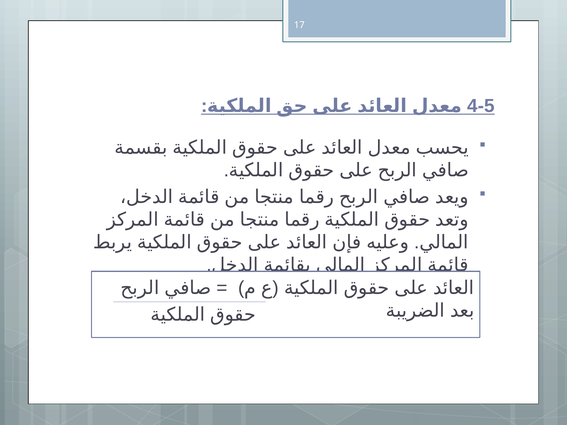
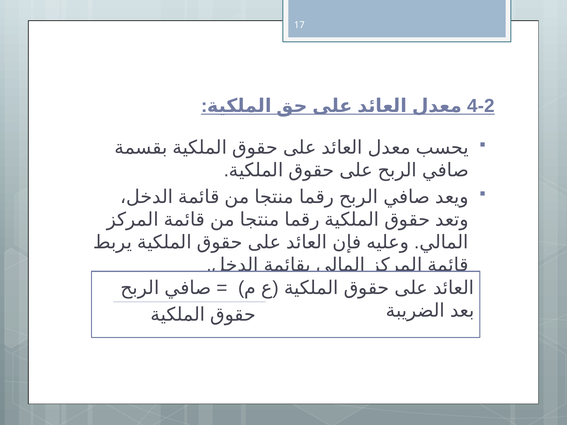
4-5: 4-5 -> 4-2
